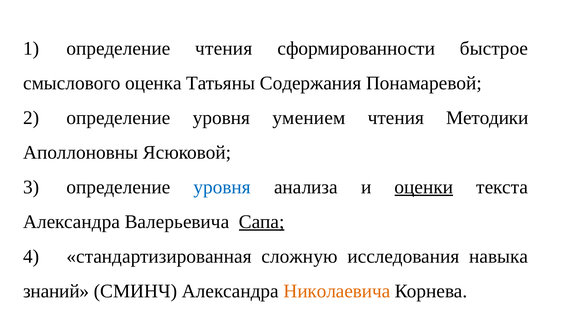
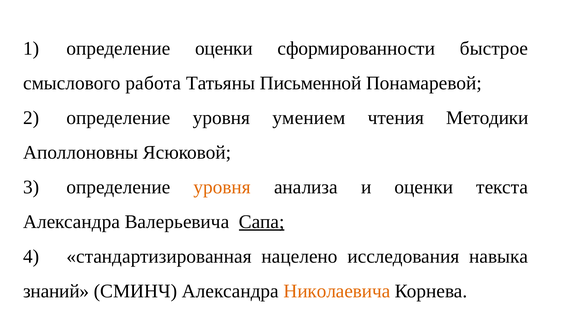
определение чтения: чтения -> оценки
оценка: оценка -> работа
Содержания: Содержания -> Письменной
уровня at (222, 188) colour: blue -> orange
оценки at (424, 188) underline: present -> none
сложную: сложную -> нацелено
